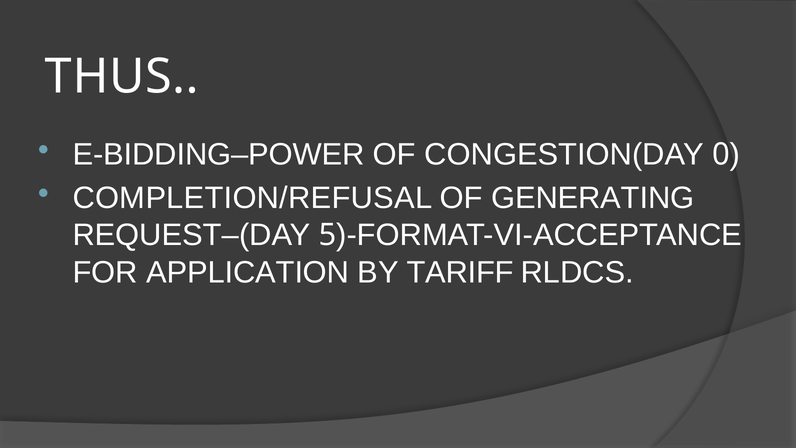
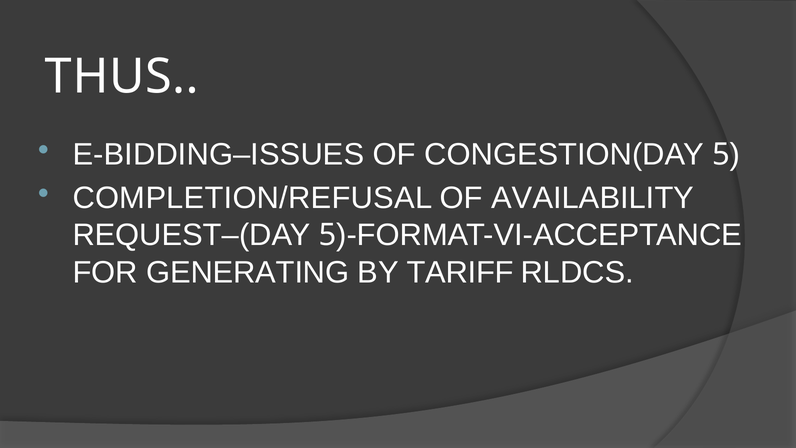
E-BIDDING–POWER: E-BIDDING–POWER -> E-BIDDING–ISSUES
CONGESTION(DAY 0: 0 -> 5
GENERATING: GENERATING -> AVAILABILITY
APPLICATION: APPLICATION -> GENERATING
